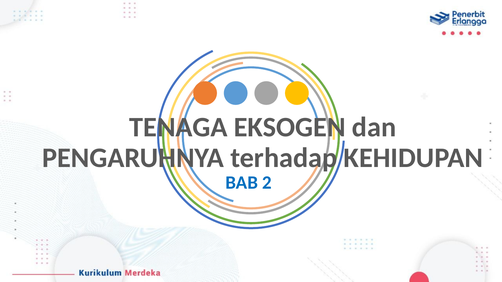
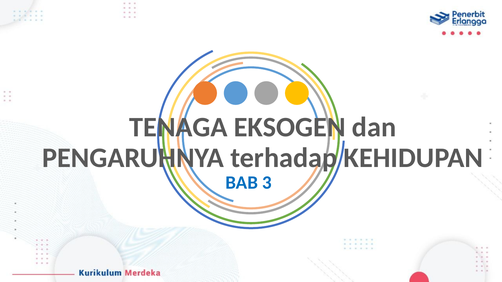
2: 2 -> 3
